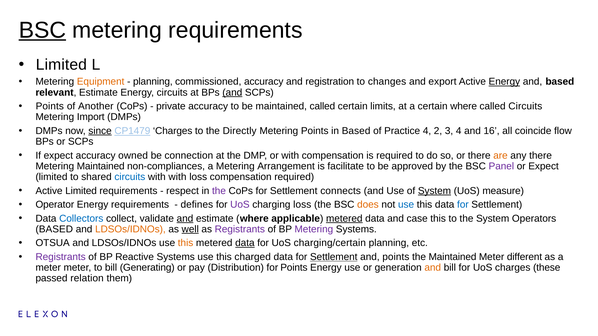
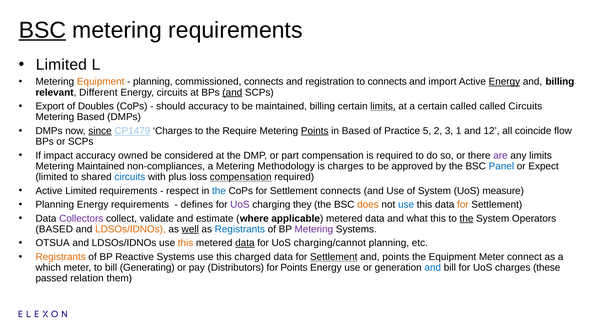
commissioned accuracy: accuracy -> connects
to changes: changes -> connects
export: export -> import
and based: based -> billing
relevant Estimate: Estimate -> Different
Points at (50, 106): Points -> Export
Another: Another -> Doubles
private: private -> should
maintained called: called -> billing
limits at (383, 106) underline: none -> present
certain where: where -> called
Metering Import: Import -> Based
Directly: Directly -> Require
Points at (315, 131) underline: none -> present
Practice 4: 4 -> 5
3 4: 4 -> 1
16: 16 -> 12
If expect: expect -> impact
connection: connection -> considered
or with: with -> part
are colour: orange -> purple
any there: there -> limits
Arrangement: Arrangement -> Methodology
is facilitate: facilitate -> charges
Panel colour: purple -> blue
with with: with -> plus
compensation at (241, 177) underline: none -> present
the at (219, 191) colour: purple -> blue
System at (434, 191) underline: present -> none
Operator at (55, 205): Operator -> Planning
charging loss: loss -> they
for at (463, 205) colour: blue -> orange
Collectors colour: blue -> purple
and at (185, 219) underline: present -> none
metered at (344, 219) underline: present -> none
case: case -> what
the at (466, 219) underline: none -> present
Registrants at (240, 229) colour: purple -> blue
charging/certain: charging/certain -> charging/cannot
Registrants at (61, 257) colour: purple -> orange
the Maintained: Maintained -> Equipment
different: different -> connect
meter at (48, 268): meter -> which
Distribution: Distribution -> Distributors
and at (433, 268) colour: orange -> blue
